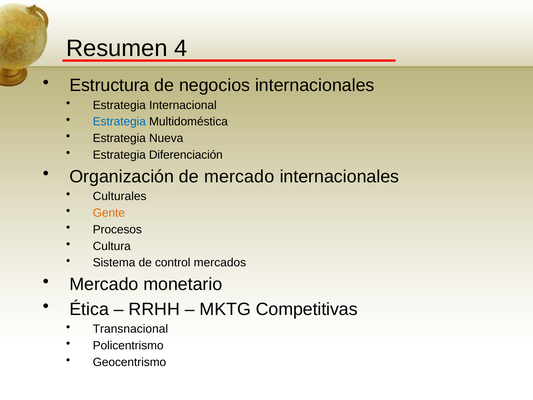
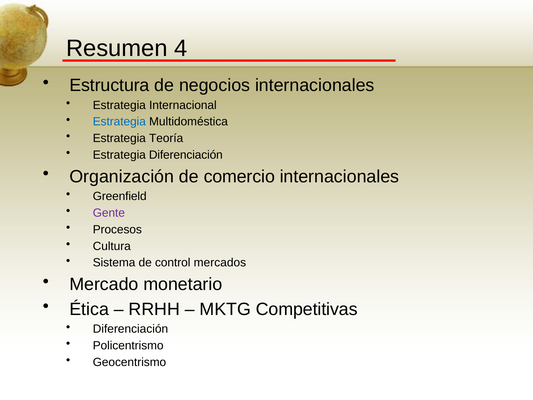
Nueva: Nueva -> Teoría
de mercado: mercado -> comercio
Culturales: Culturales -> Greenfield
Gente colour: orange -> purple
Transnacional at (130, 329): Transnacional -> Diferenciación
